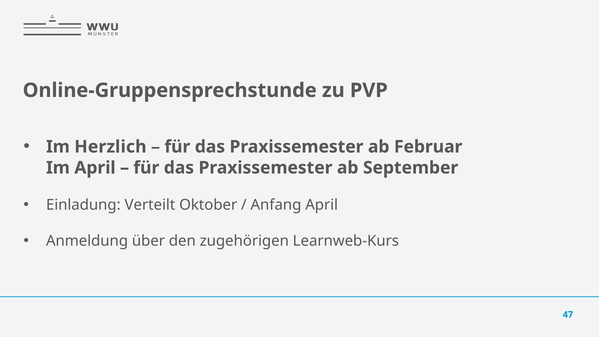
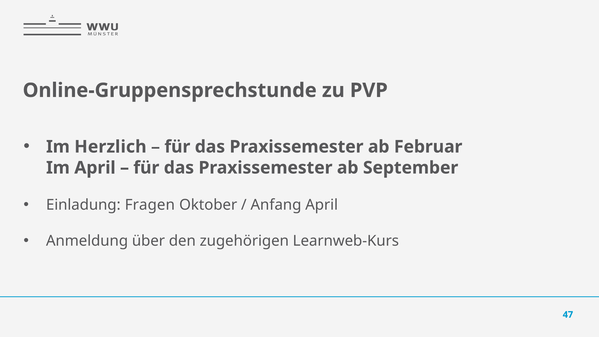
Verteilt: Verteilt -> Fragen
